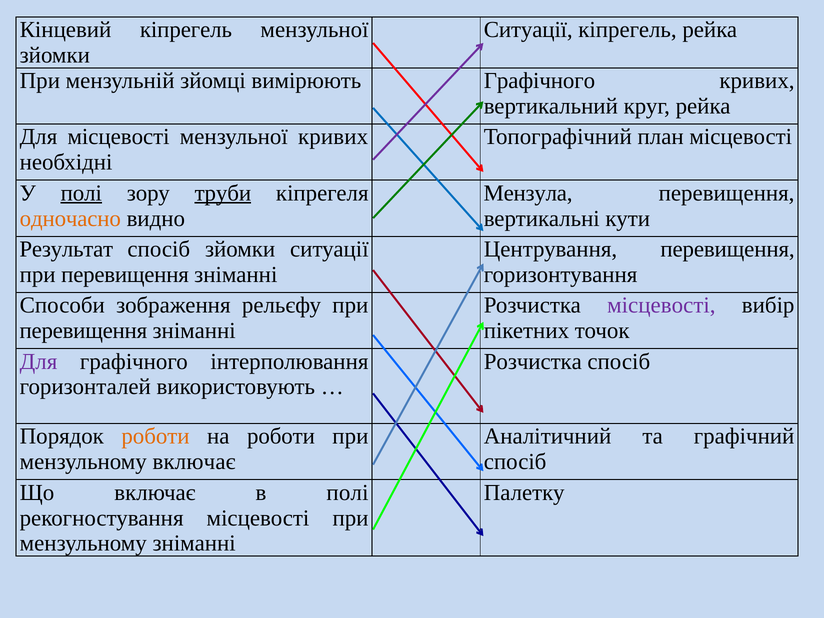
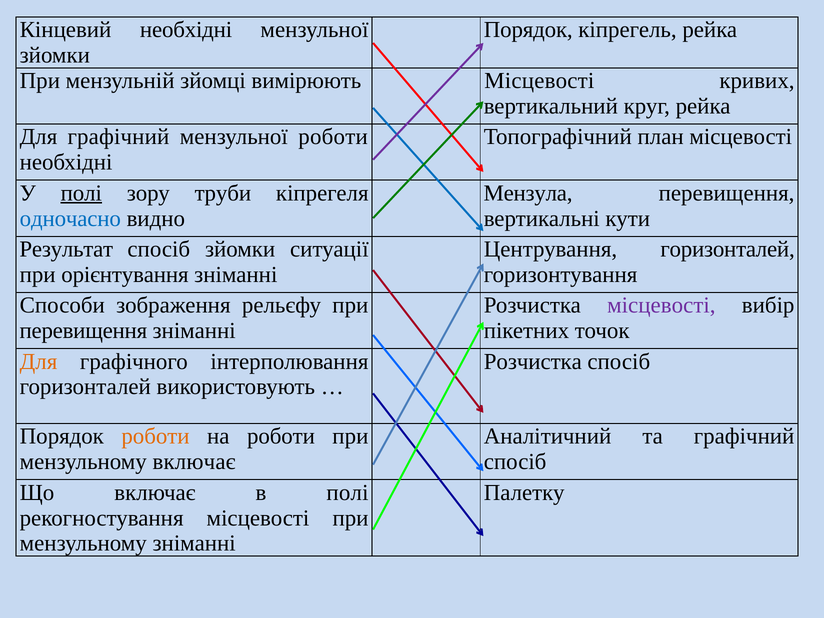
Кінцевий кіпрегель: кіпрегель -> необхідні
Ситуації at (528, 30): Ситуації -> Порядок
вимірюють Графічного: Графічного -> Місцевості
Для місцевості: місцевості -> графічний
мензульної кривих: кривих -> роботи
труби underline: present -> none
одночасно colour: orange -> blue
Центрування перевищення: перевищення -> горизонталей
перевищення at (125, 275): перевищення -> орієнтування
Для at (39, 362) colour: purple -> orange
